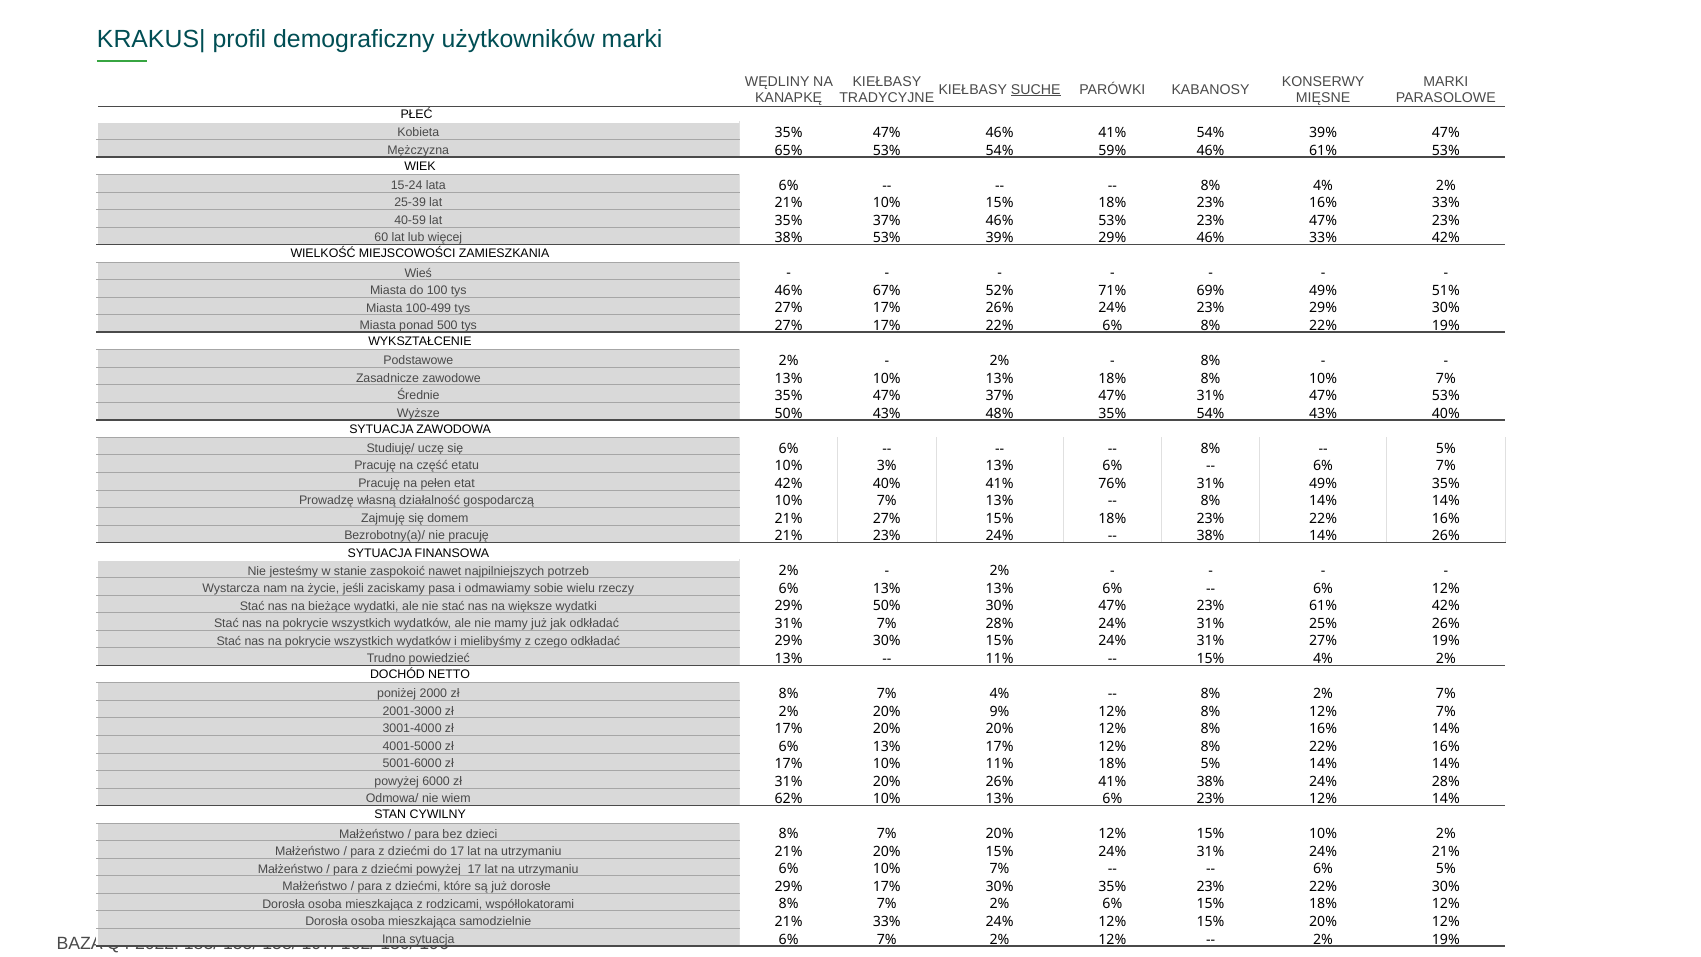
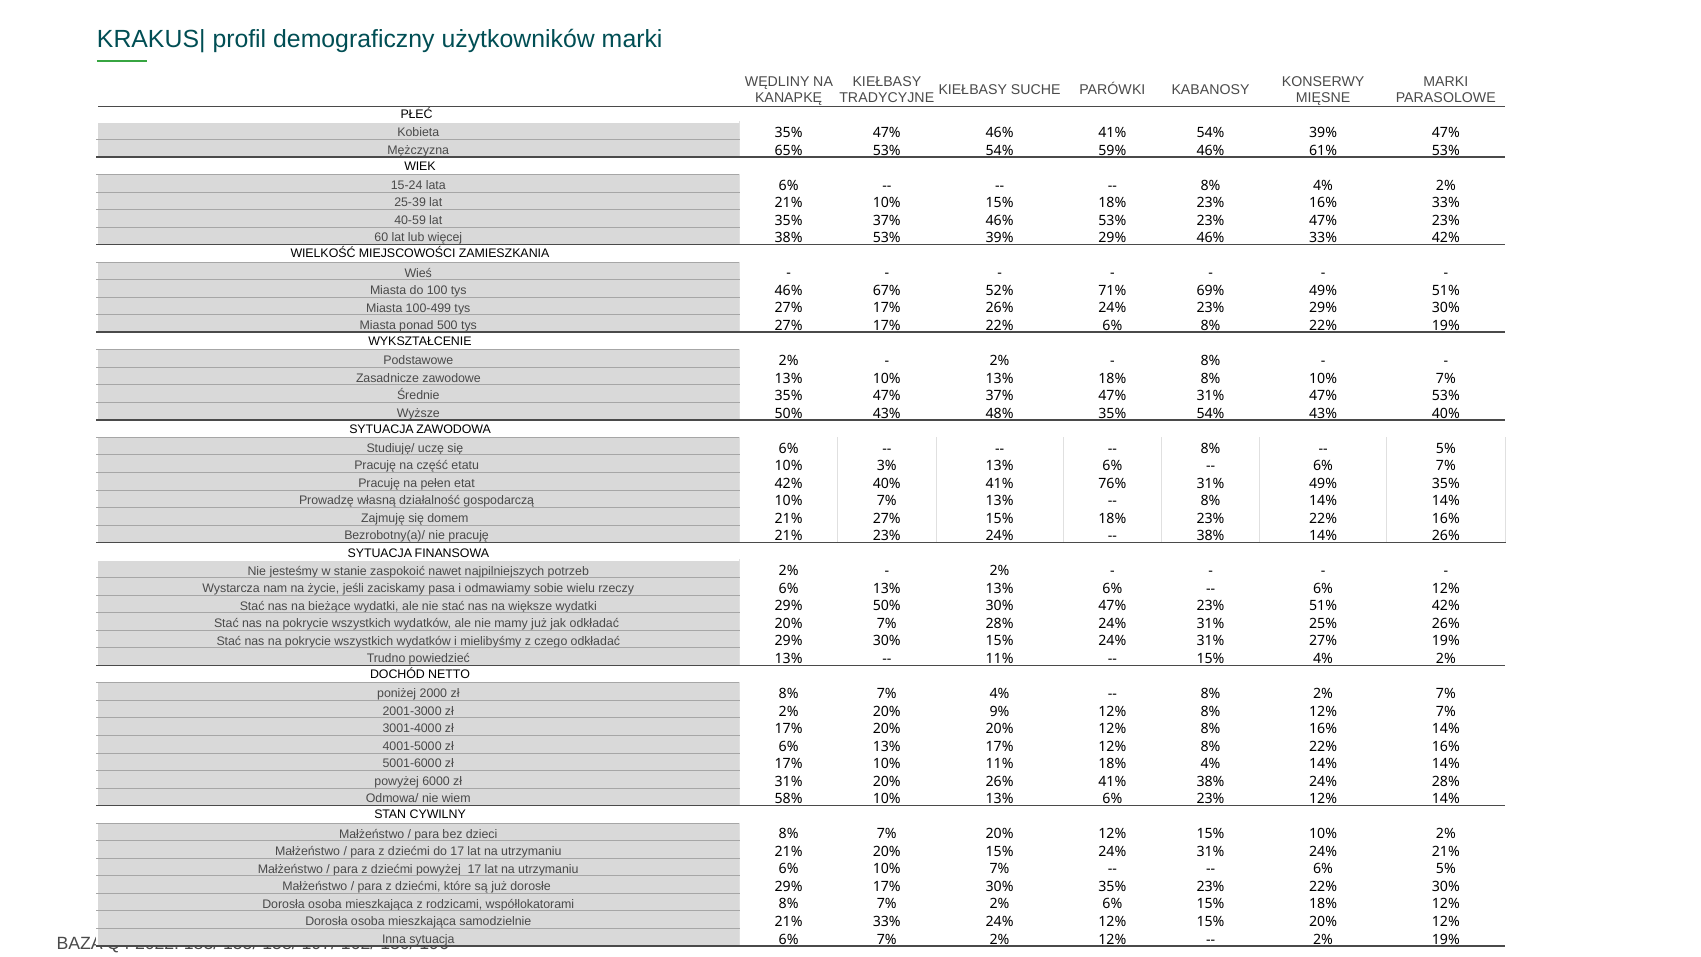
SUCHE underline: present -> none
23% 61%: 61% -> 51%
odkładać 31%: 31% -> 20%
18% 5%: 5% -> 4%
62%: 62% -> 58%
